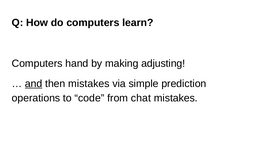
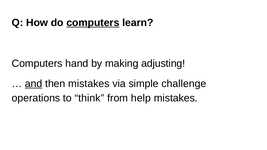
computers at (93, 23) underline: none -> present
prediction: prediction -> challenge
code: code -> think
chat: chat -> help
